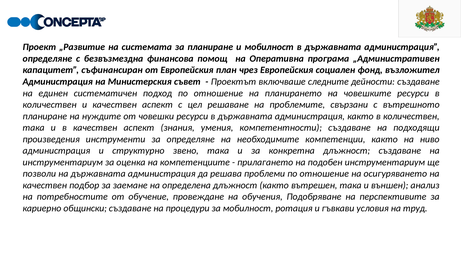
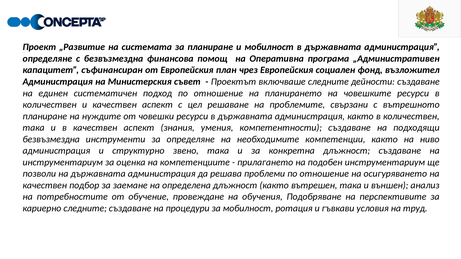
произведения at (51, 139): произведения -> безвъзмездна
кариерно общински: общински -> следните
